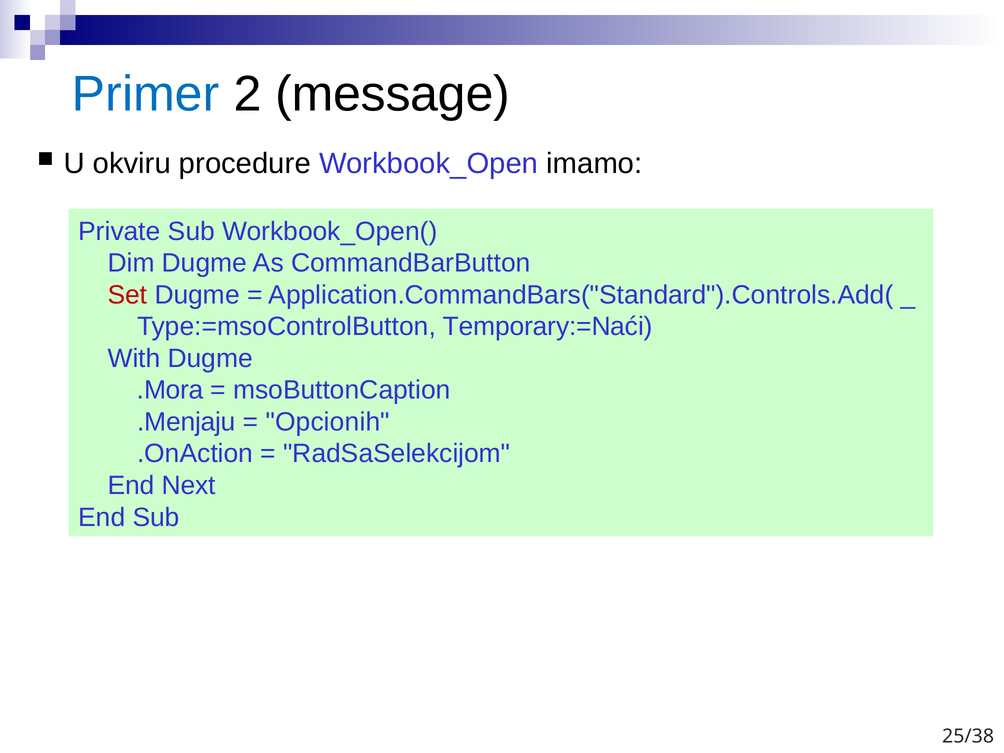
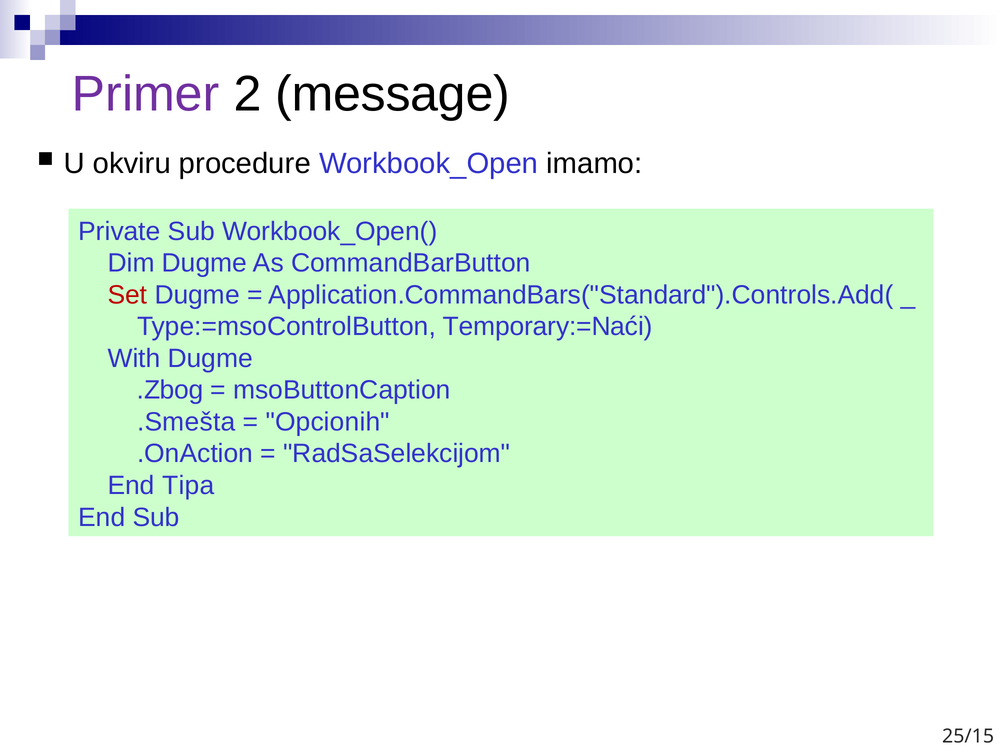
Primer colour: blue -> purple
.Mora: .Mora -> .Zbog
.Menjaju: .Menjaju -> .Smešta
Next: Next -> Tipa
25/38: 25/38 -> 25/15
